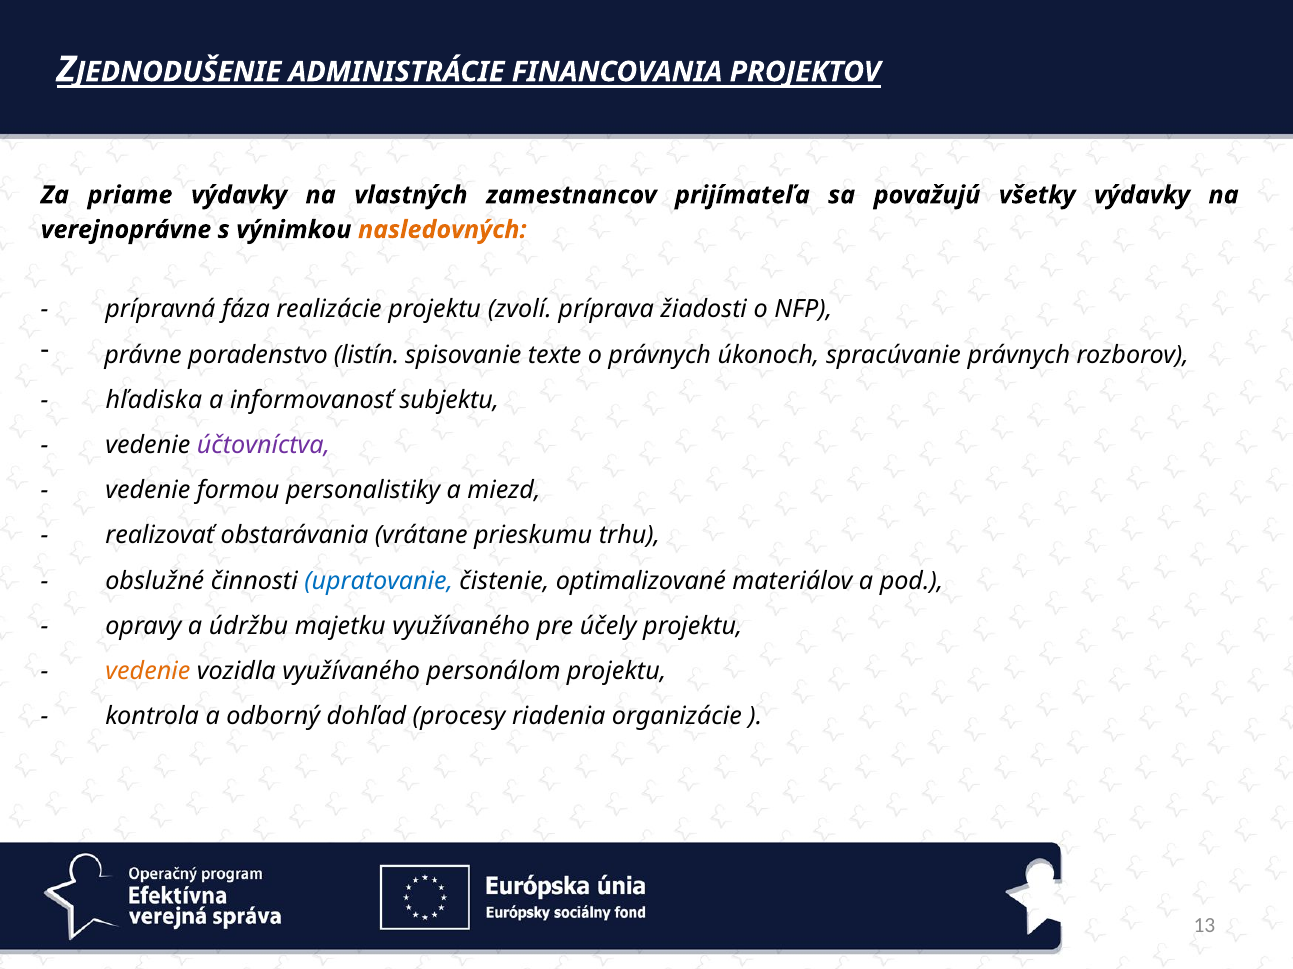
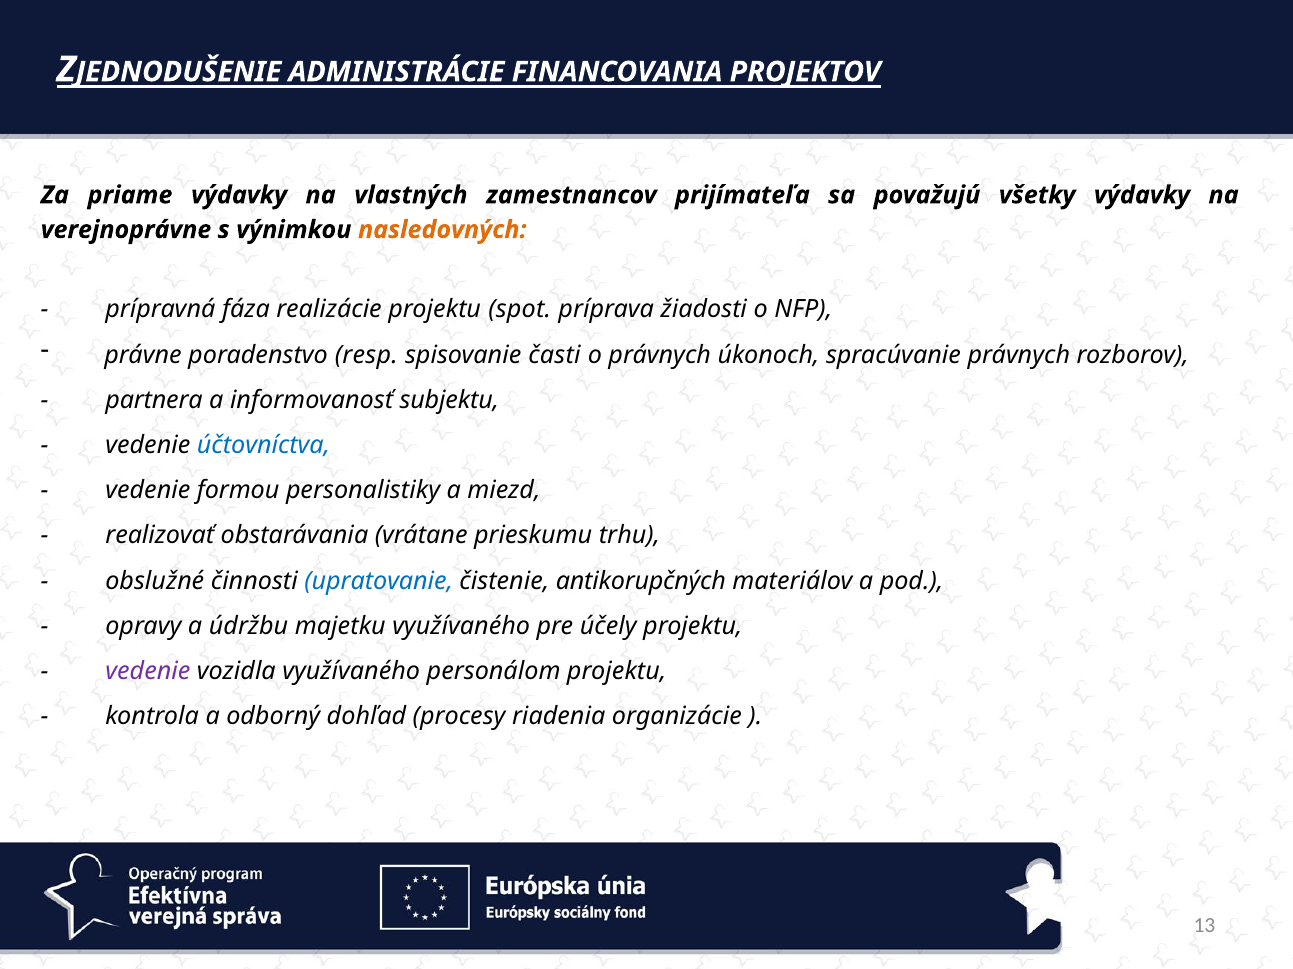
zvolí: zvolí -> spot
listín: listín -> resp
texte: texte -> časti
hľadiska: hľadiska -> partnera
účtovníctva colour: purple -> blue
optimalizované: optimalizované -> antikorupčných
vedenie at (148, 672) colour: orange -> purple
